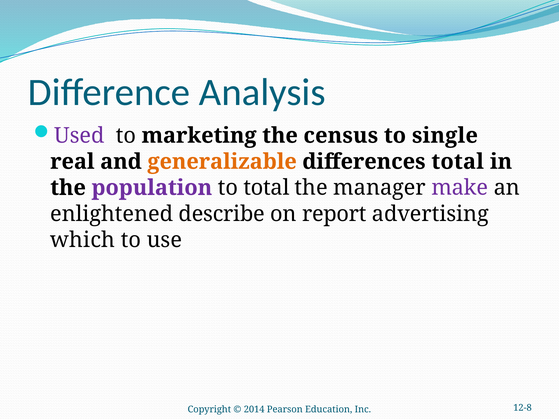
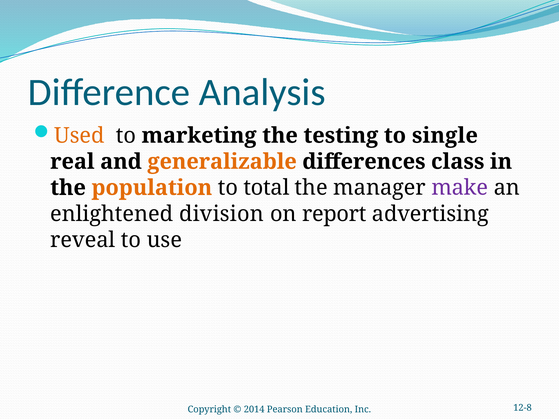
Used colour: purple -> orange
census: census -> testing
differences total: total -> class
population colour: purple -> orange
describe: describe -> division
which: which -> reveal
